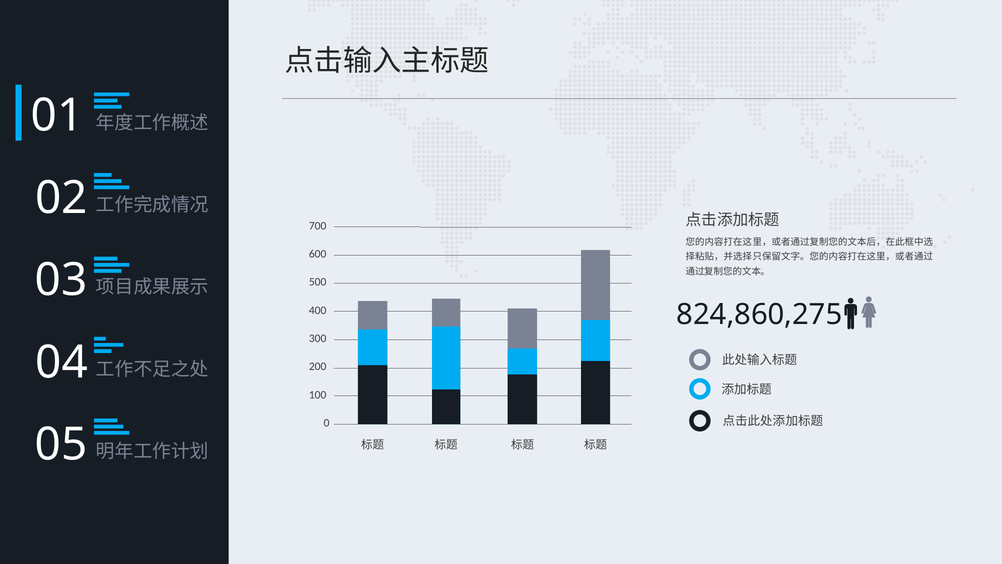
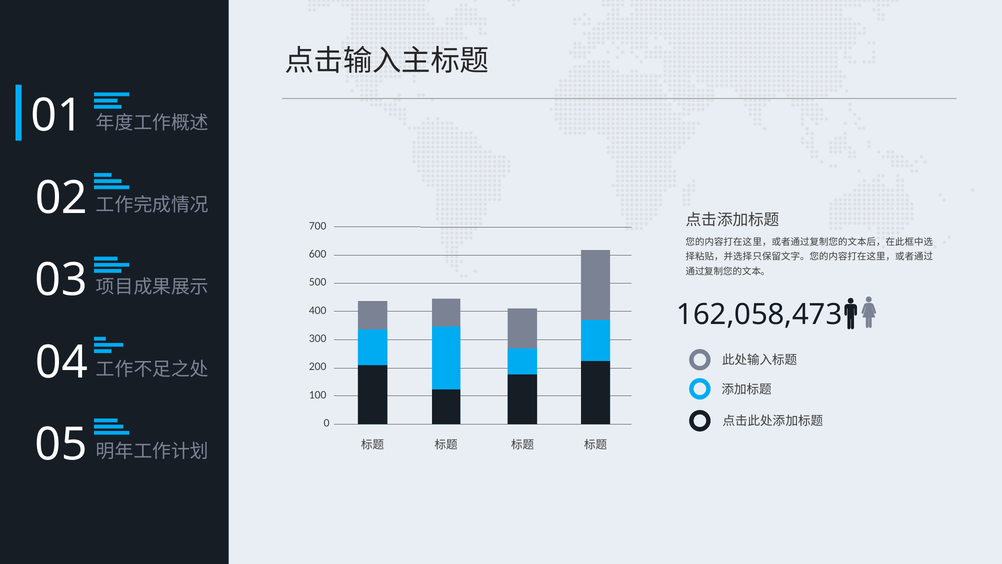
824,860,275: 824,860,275 -> 162,058,473
